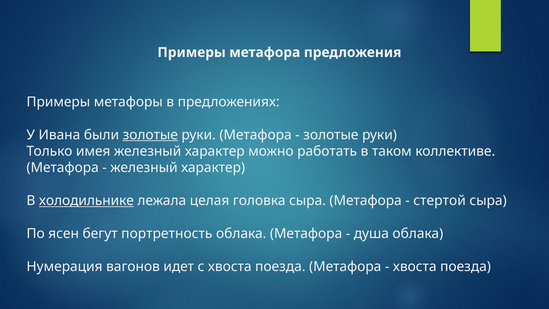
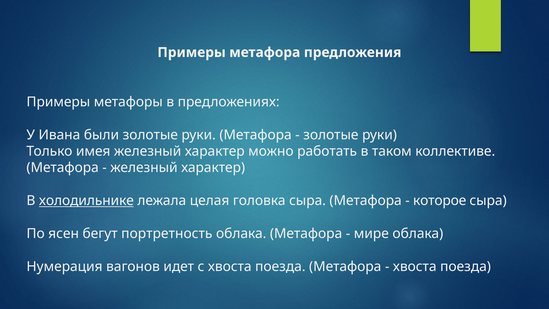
золотые at (150, 135) underline: present -> none
стертой: стертой -> которое
душа: душа -> мире
